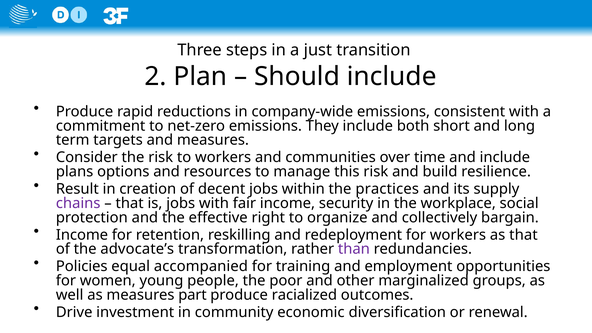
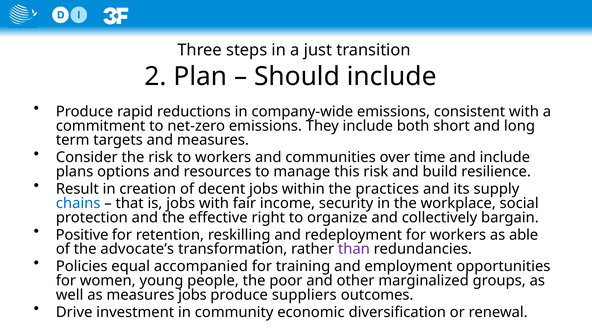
chains colour: purple -> blue
Income at (82, 235): Income -> Positive
as that: that -> able
measures part: part -> jobs
racialized: racialized -> suppliers
